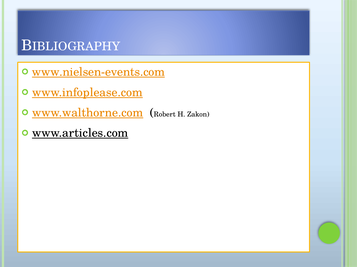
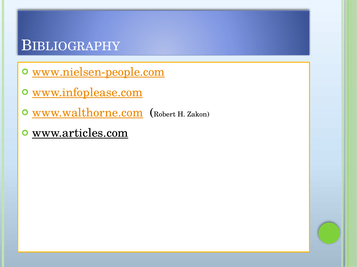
www.nielsen-events.com: www.nielsen-events.com -> www.nielsen-people.com
